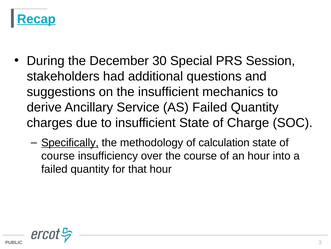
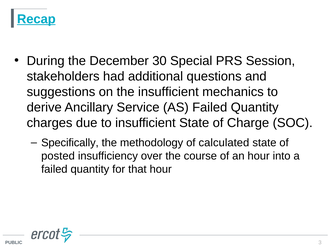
Specifically underline: present -> none
calculation: calculation -> calculated
course at (58, 156): course -> posted
